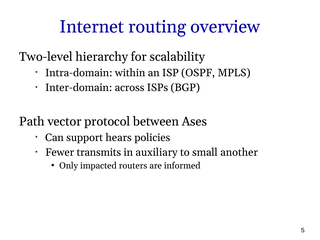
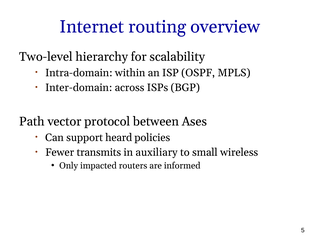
hears: hears -> heard
another: another -> wireless
